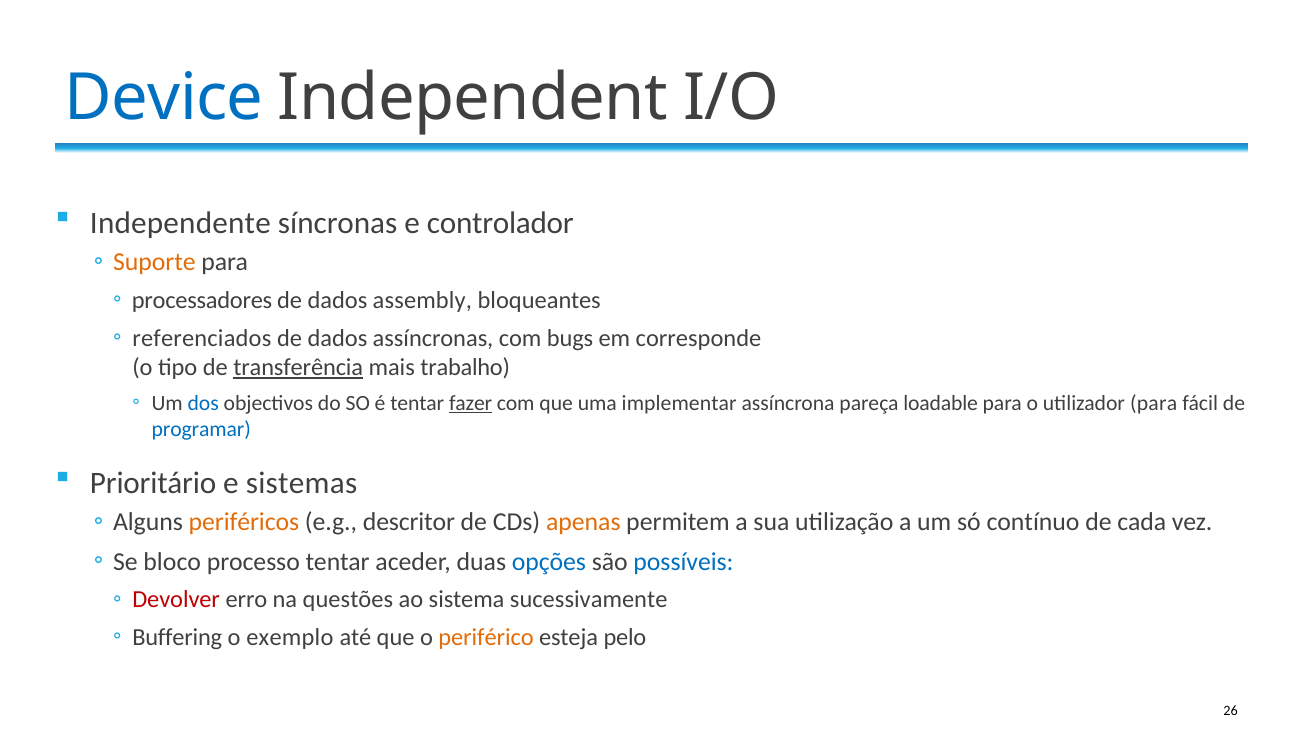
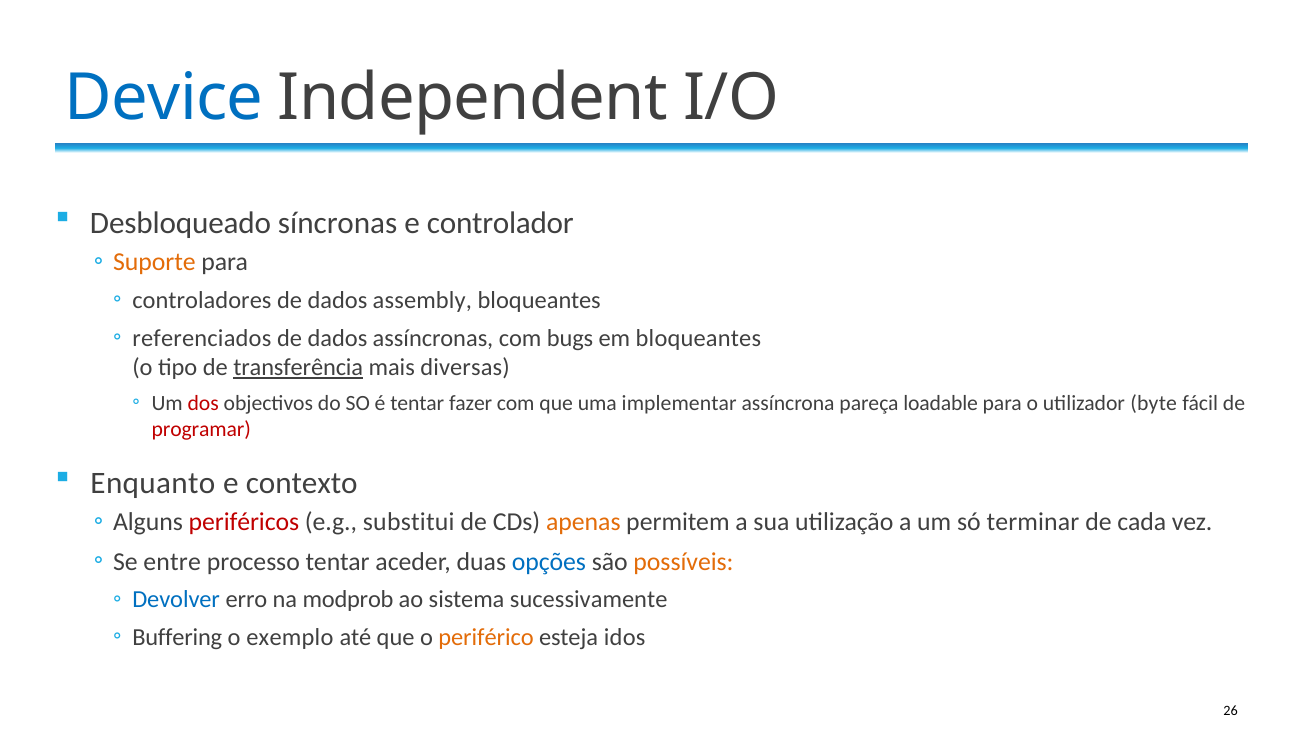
Independente: Independente -> Desbloqueado
processadores: processadores -> controladores
em corresponde: corresponde -> bloqueantes
trabalho: trabalho -> diversas
dos colour: blue -> red
fazer underline: present -> none
utilizador para: para -> byte
programar colour: blue -> red
Prioritário: Prioritário -> Enquanto
sistemas: sistemas -> contexto
periféricos colour: orange -> red
descritor: descritor -> substitui
contínuo: contínuo -> terminar
bloco: bloco -> entre
possíveis colour: blue -> orange
Devolver colour: red -> blue
questões: questões -> modprob
pelo: pelo -> idos
